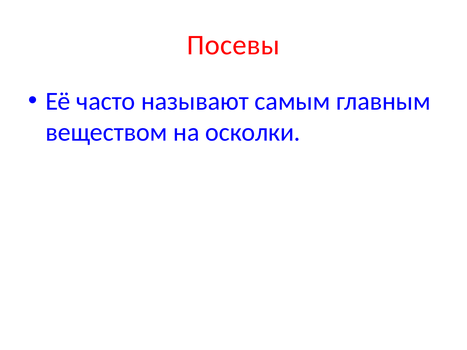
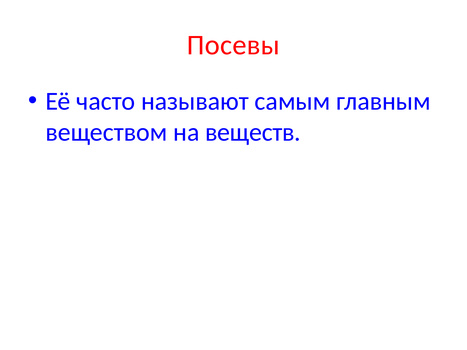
осколки: осколки -> веществ
